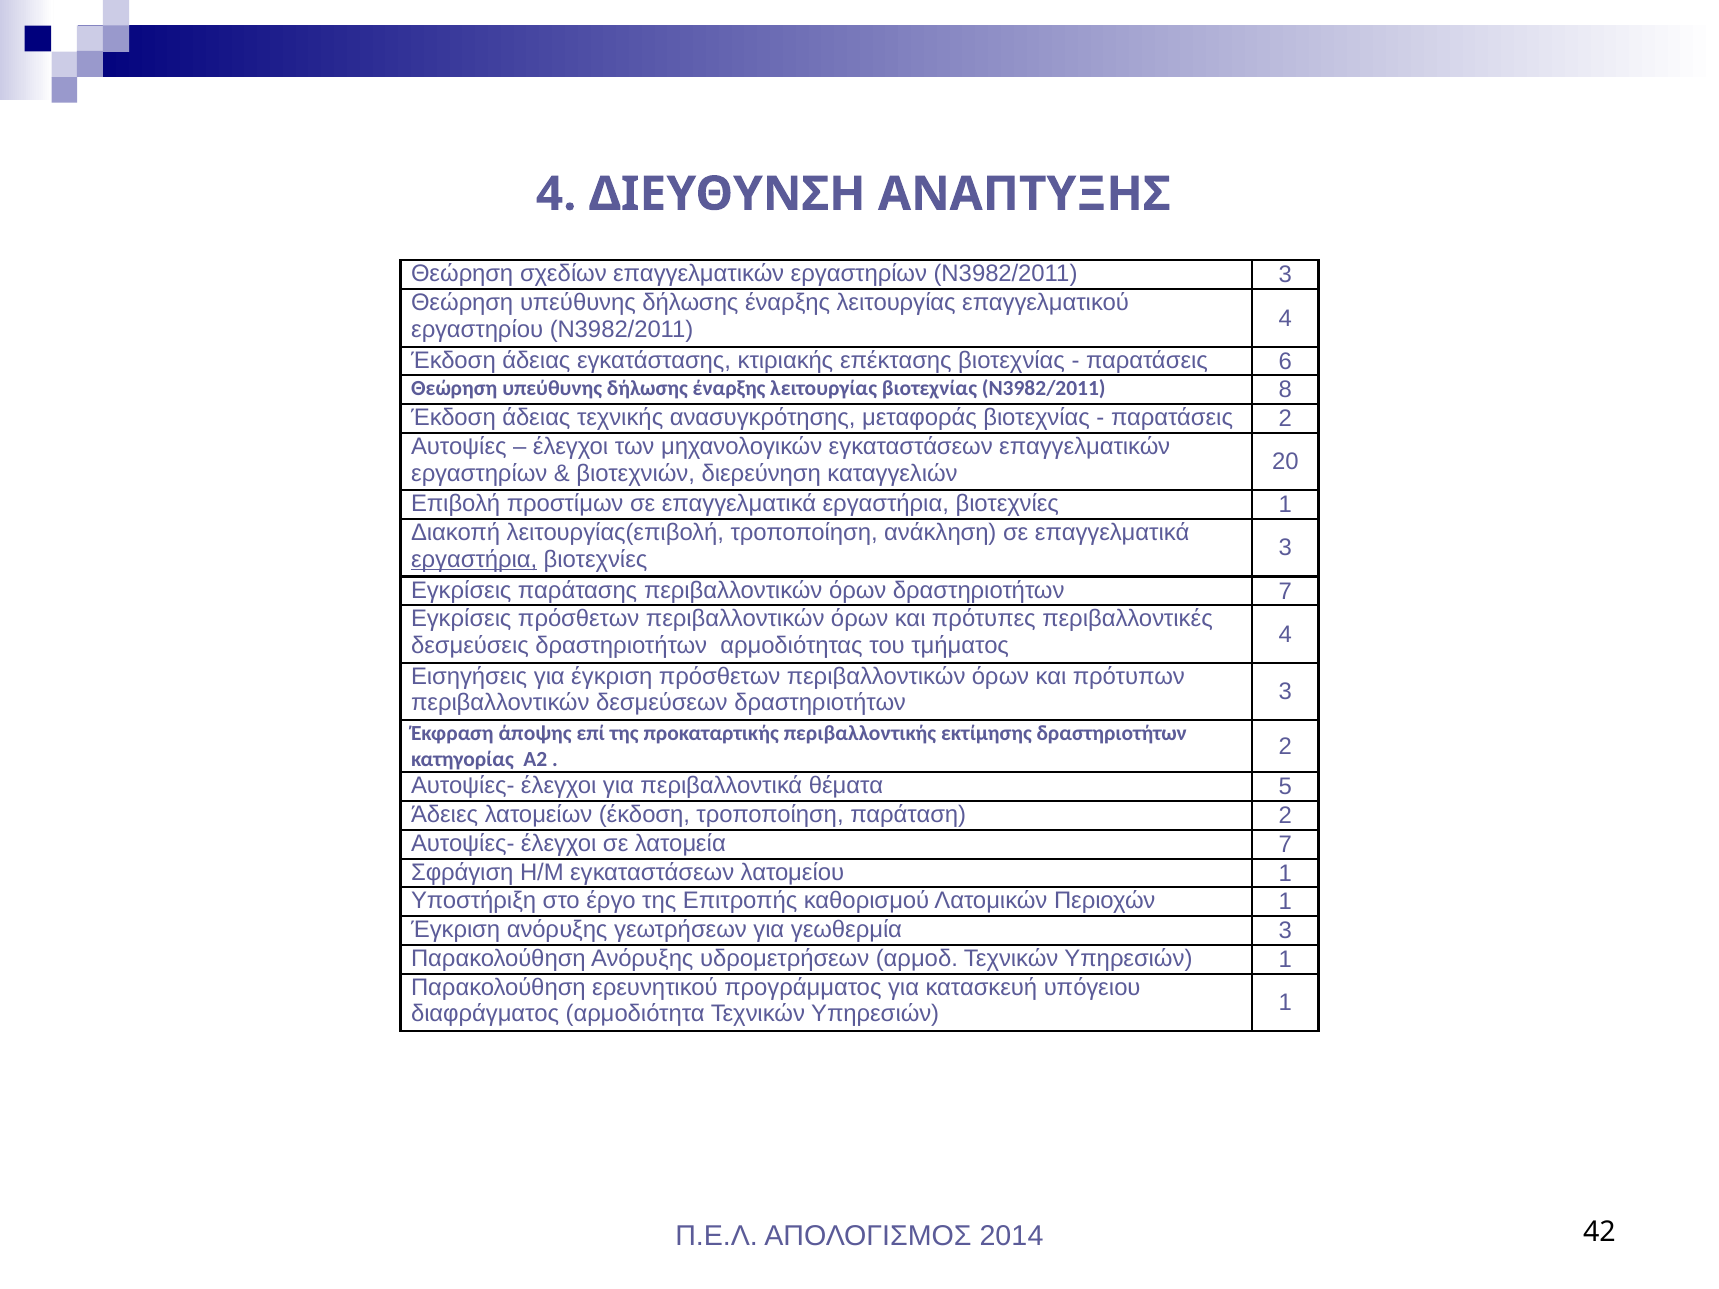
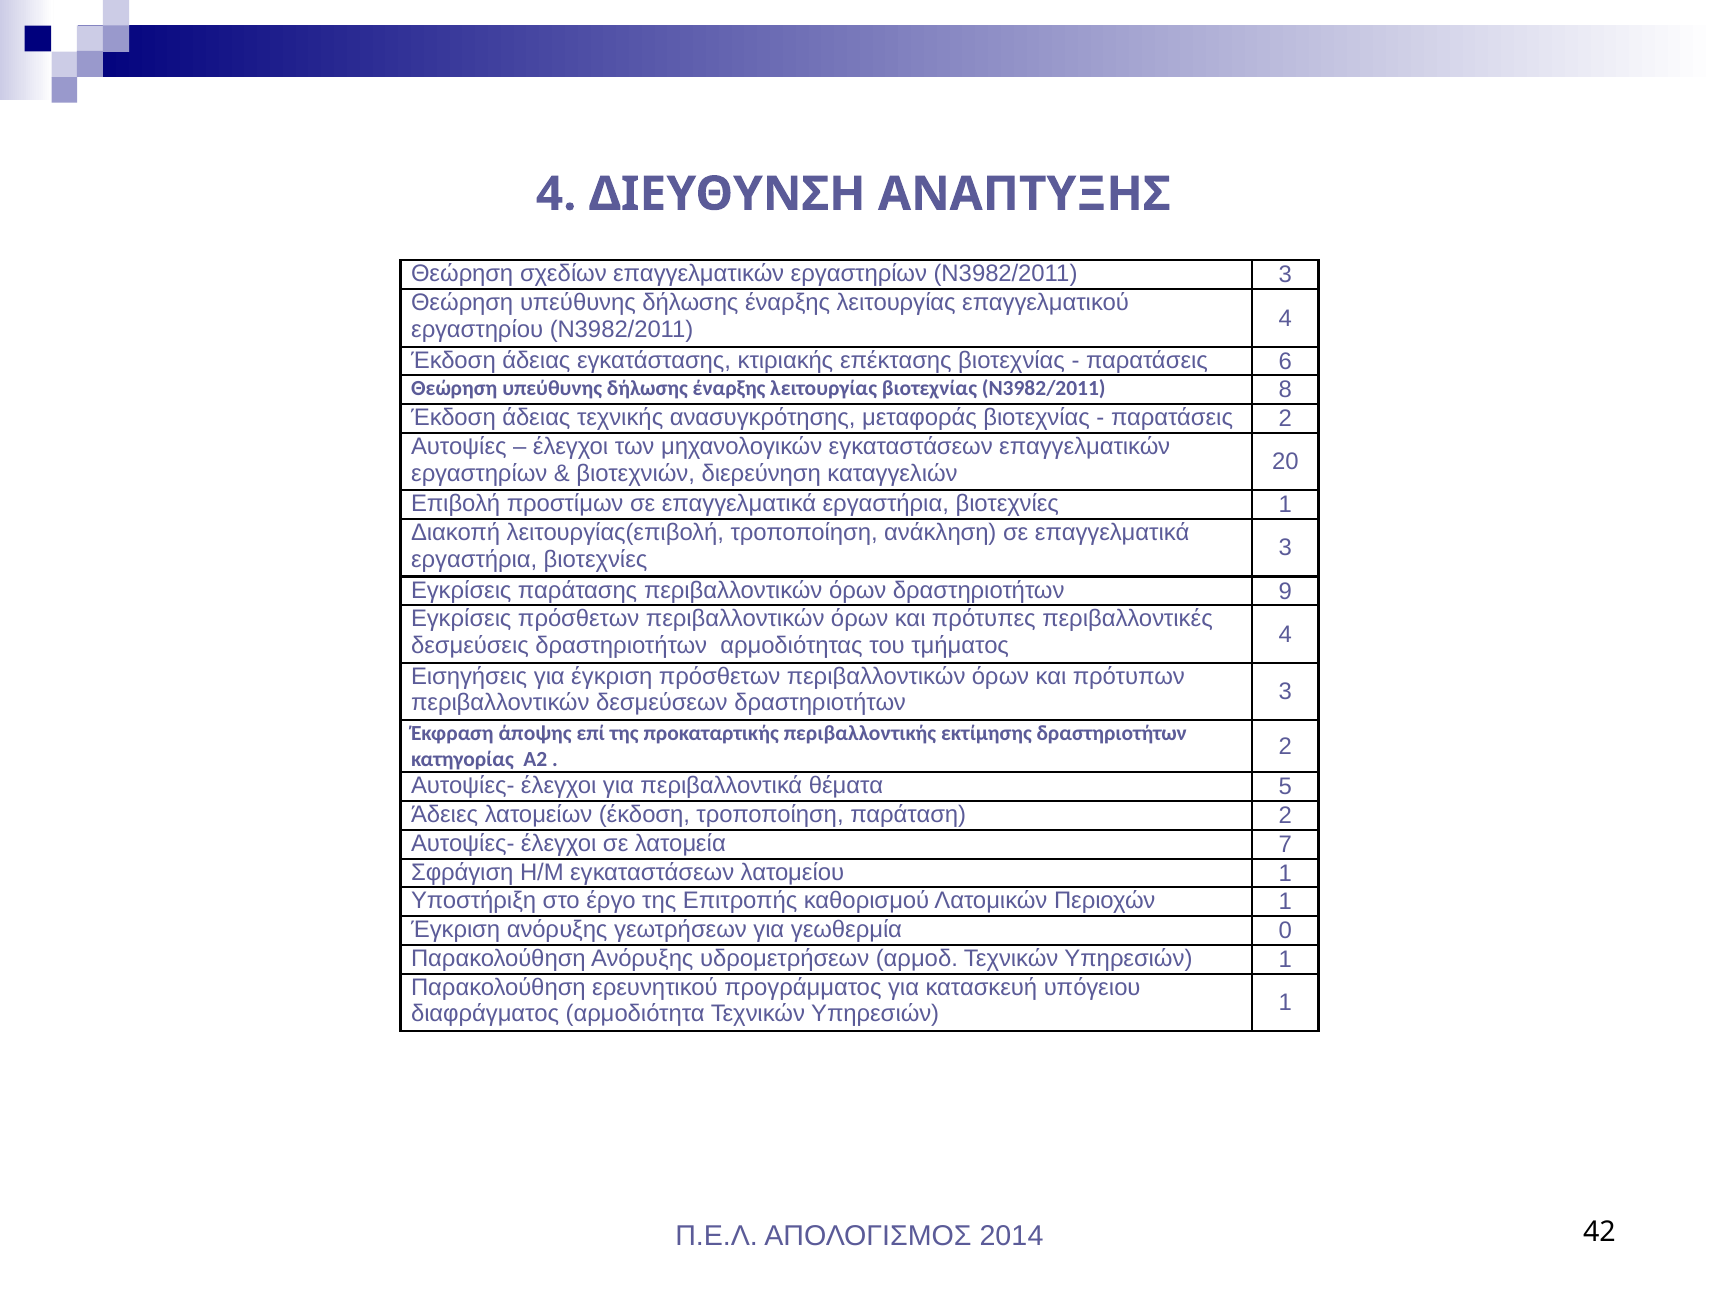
εργαστήρια at (474, 559) underline: present -> none
δραστηριοτήτων 7: 7 -> 9
γεωθερμία 3: 3 -> 0
